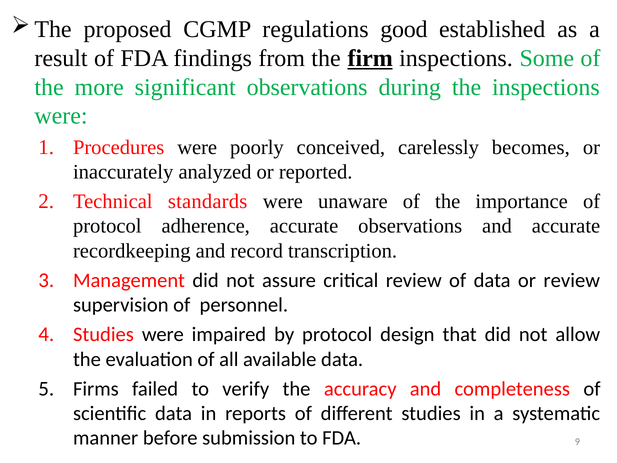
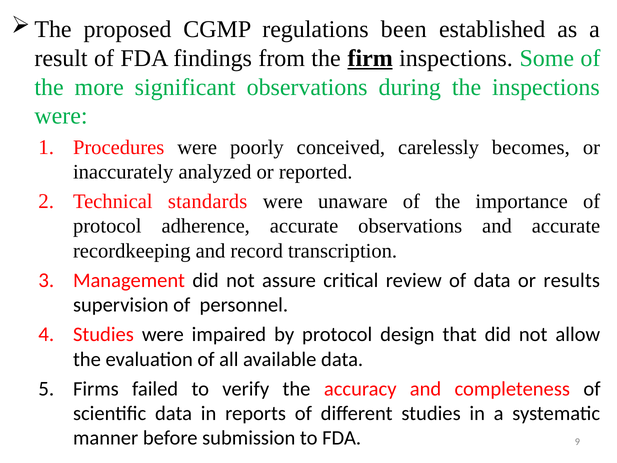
good: good -> been
or review: review -> results
